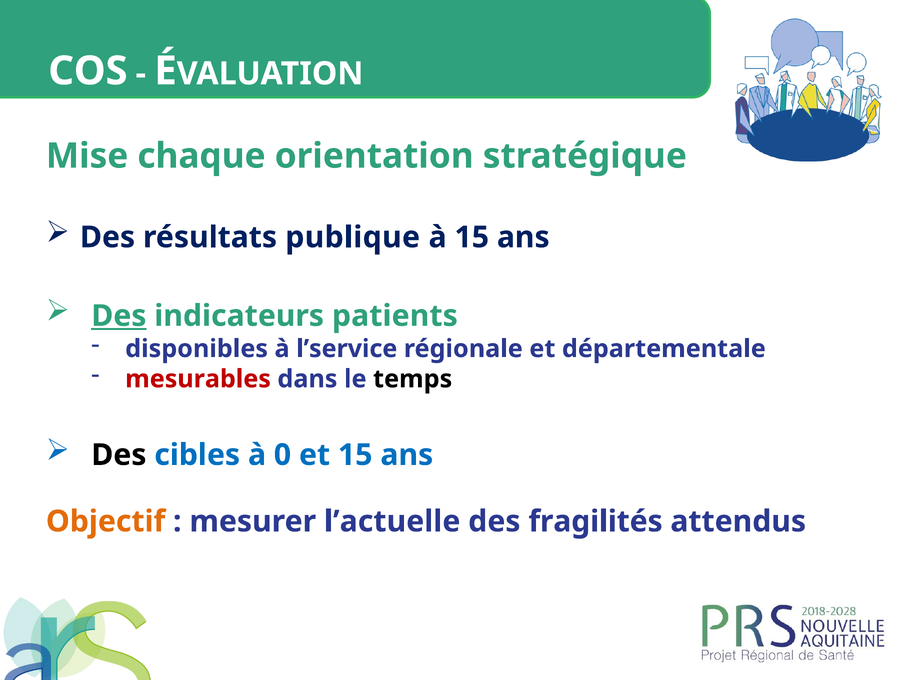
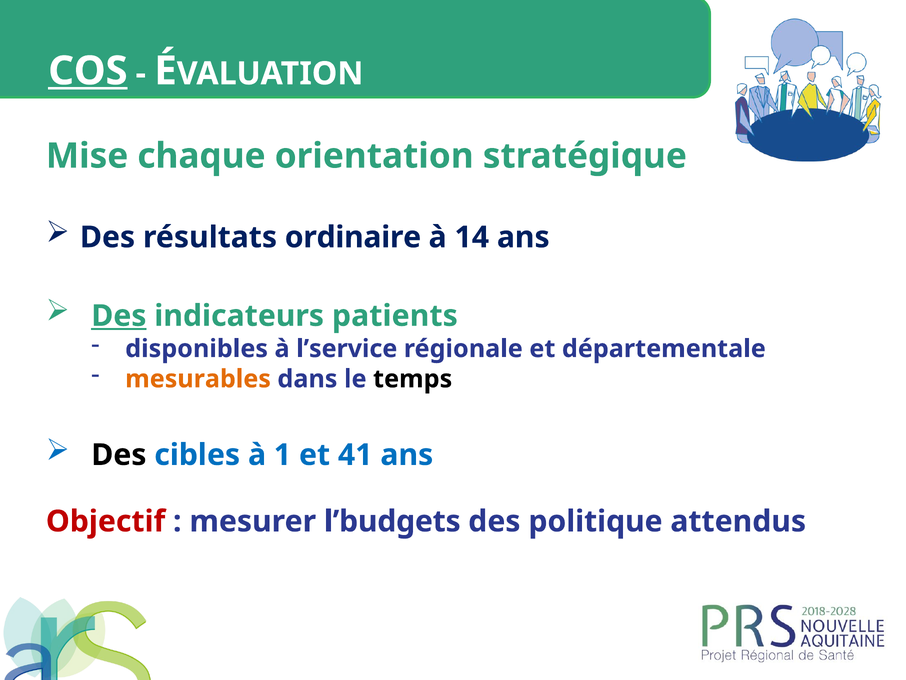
COS underline: none -> present
publique: publique -> ordinaire
à 15: 15 -> 14
mesurables colour: red -> orange
0: 0 -> 1
et 15: 15 -> 41
Objectif colour: orange -> red
l’actuelle: l’actuelle -> l’budgets
fragilités: fragilités -> politique
